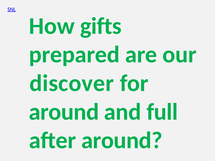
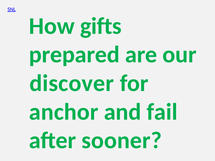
around at (64, 112): around -> anchor
full: full -> fail
after around: around -> sooner
